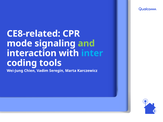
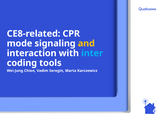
and colour: light green -> yellow
